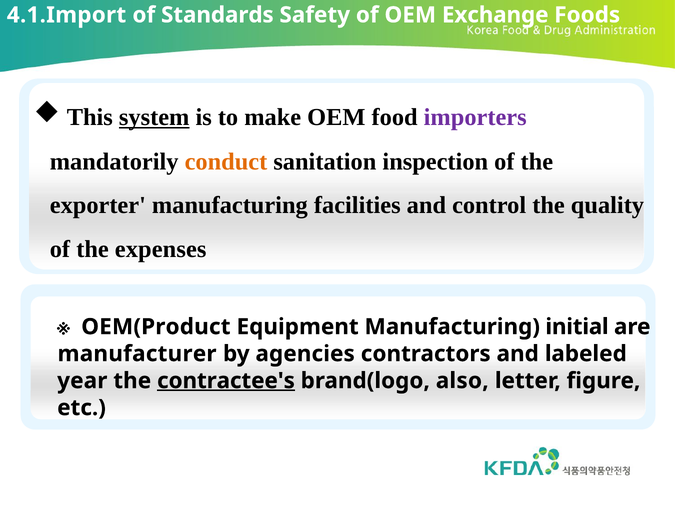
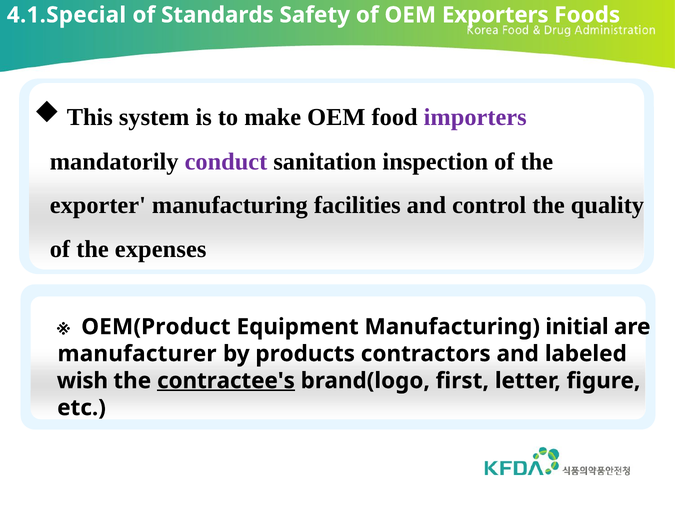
4.1.Import: 4.1.Import -> 4.1.Special
Exchange: Exchange -> Exporters
system underline: present -> none
conduct colour: orange -> purple
agencies: agencies -> products
year: year -> wish
also: also -> first
